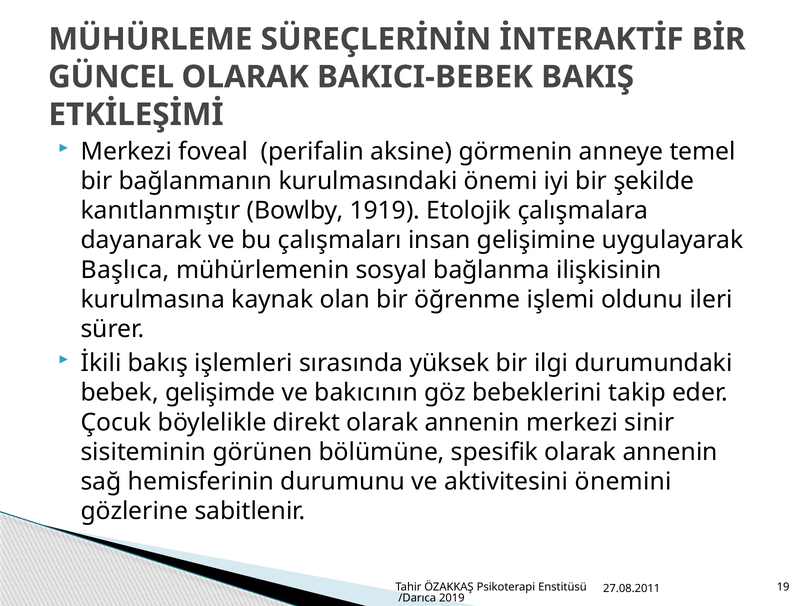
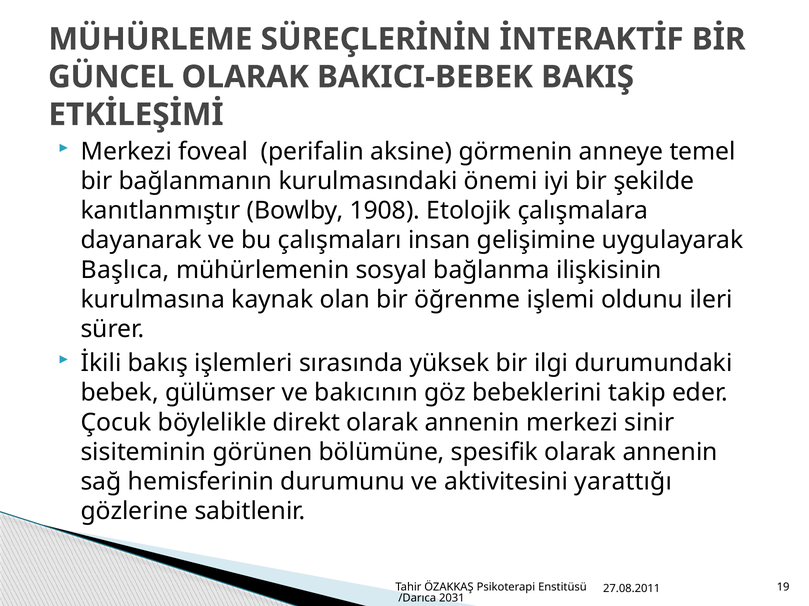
1919: 1919 -> 1908
gelişimde: gelişimde -> gülümser
önemini: önemini -> yarattığı
2019: 2019 -> 2031
